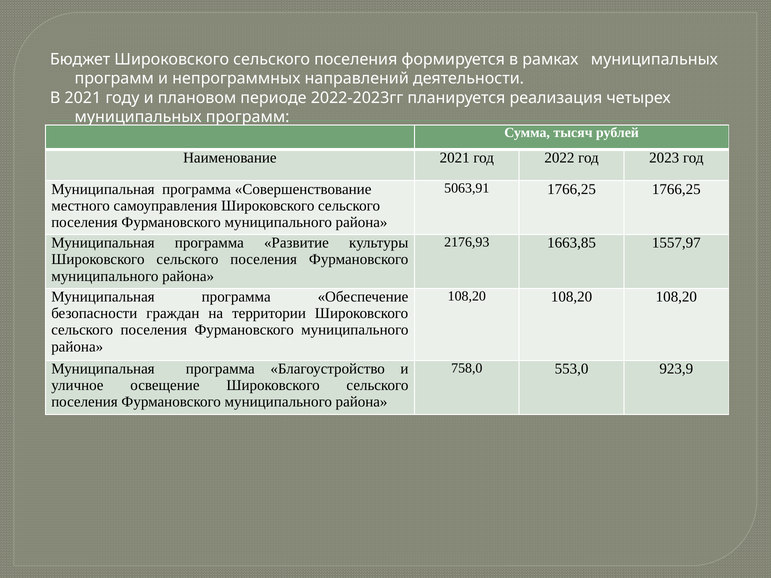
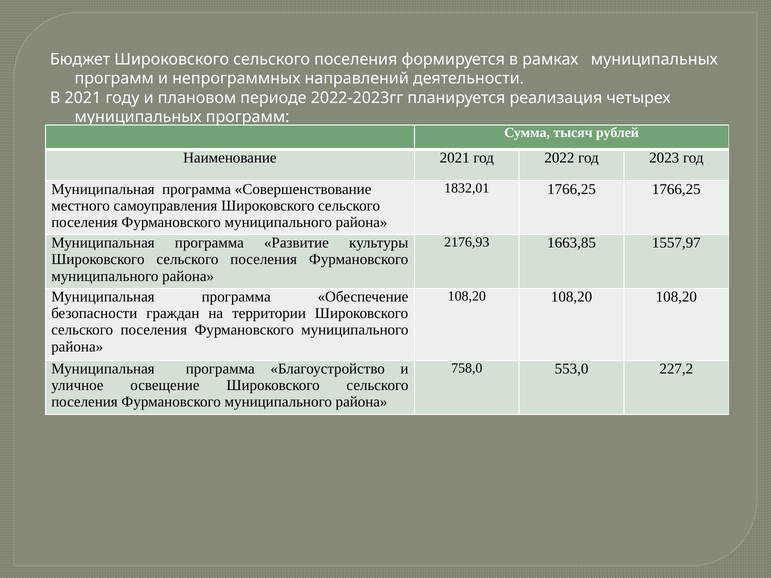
5063,91: 5063,91 -> 1832,01
923,9: 923,9 -> 227,2
